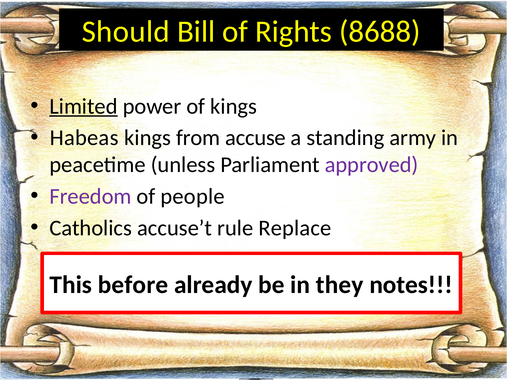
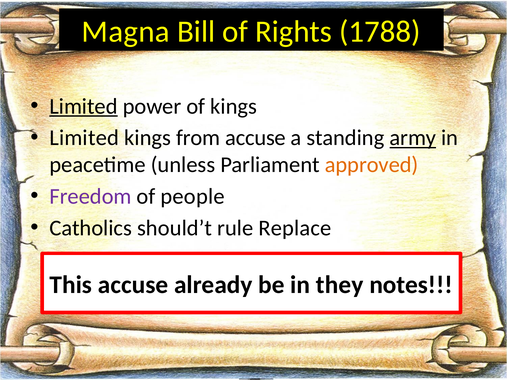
Should: Should -> Magna
8688: 8688 -> 1788
Habeas at (84, 138): Habeas -> Limited
army underline: none -> present
approved colour: purple -> orange
accuse’t: accuse’t -> should’t
This before: before -> accuse
